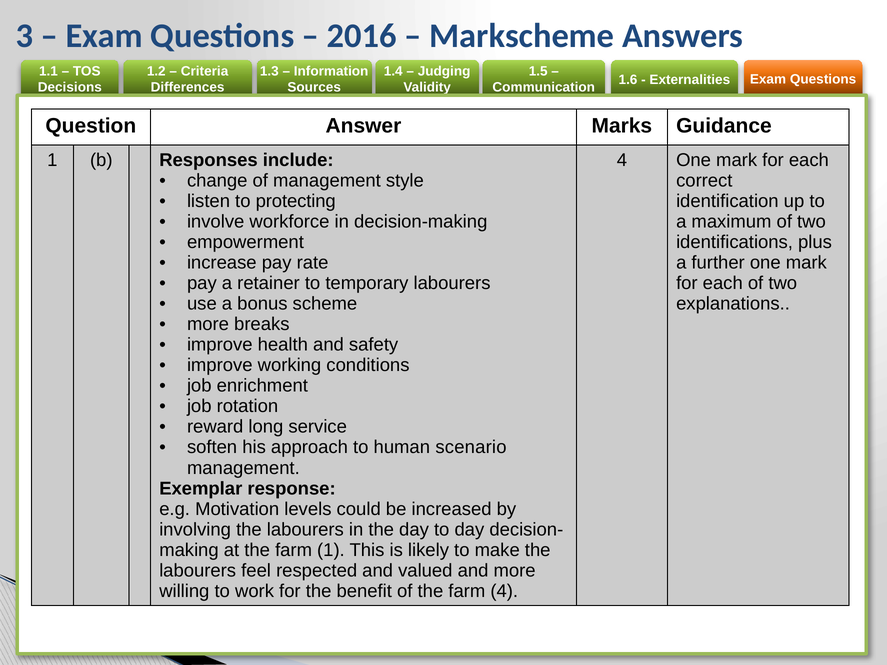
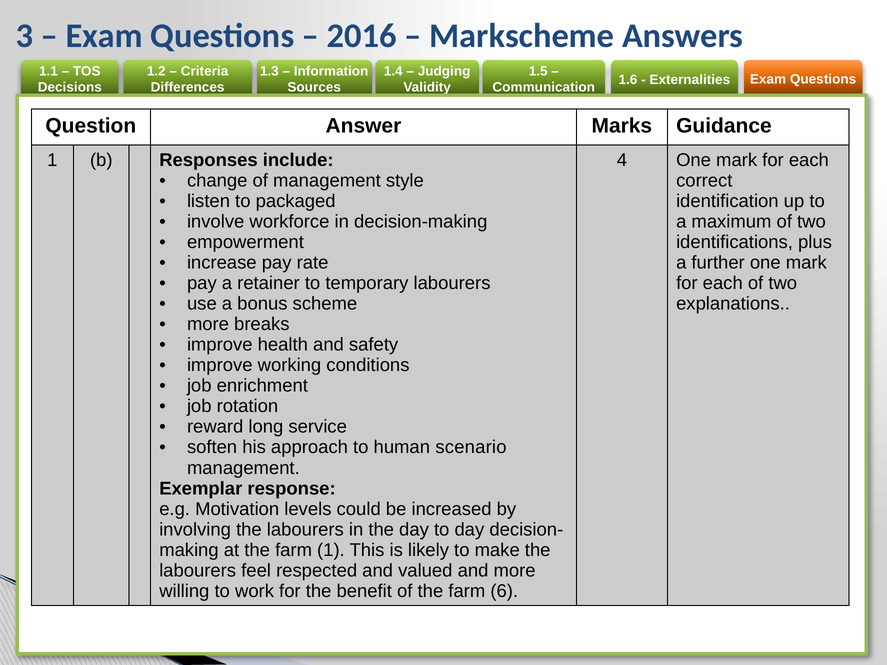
protecting: protecting -> packaged
farm 4: 4 -> 6
